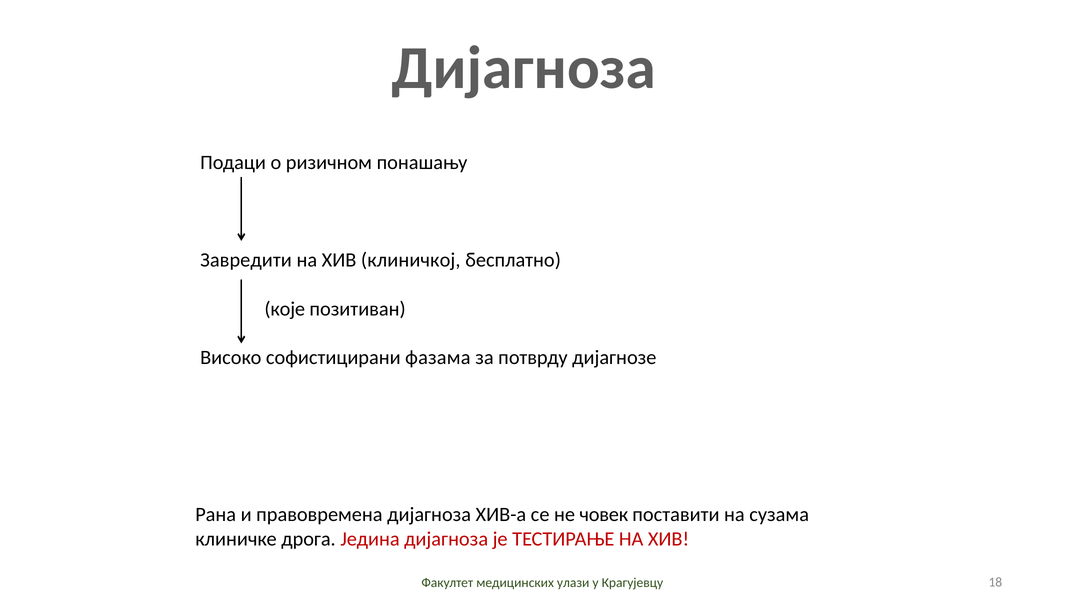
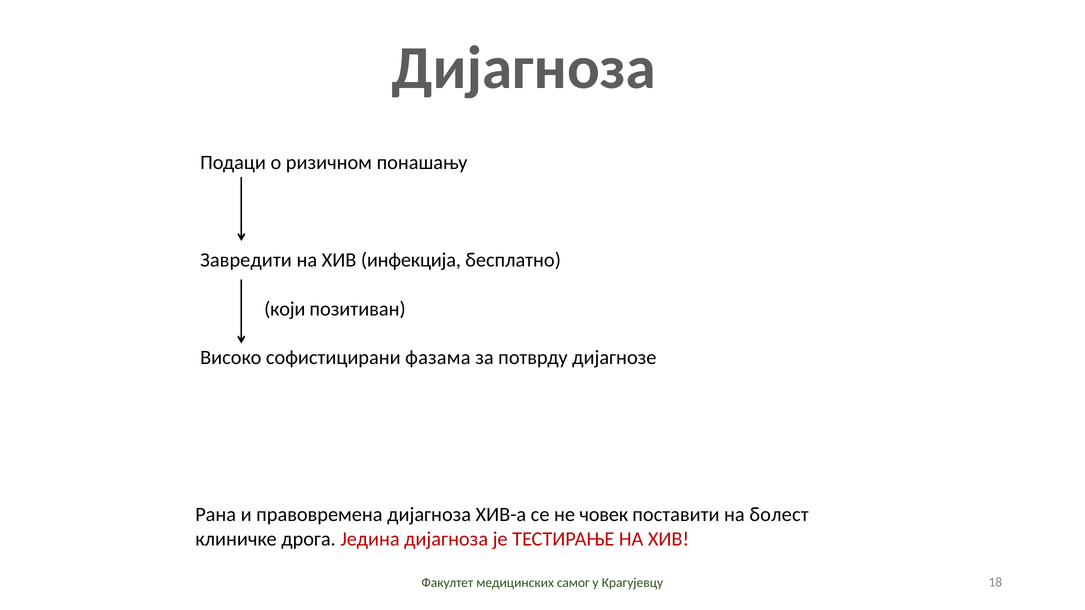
клиничкој: клиничкој -> инфекција
које: које -> који
сузама: сузама -> болест
улази: улази -> самог
